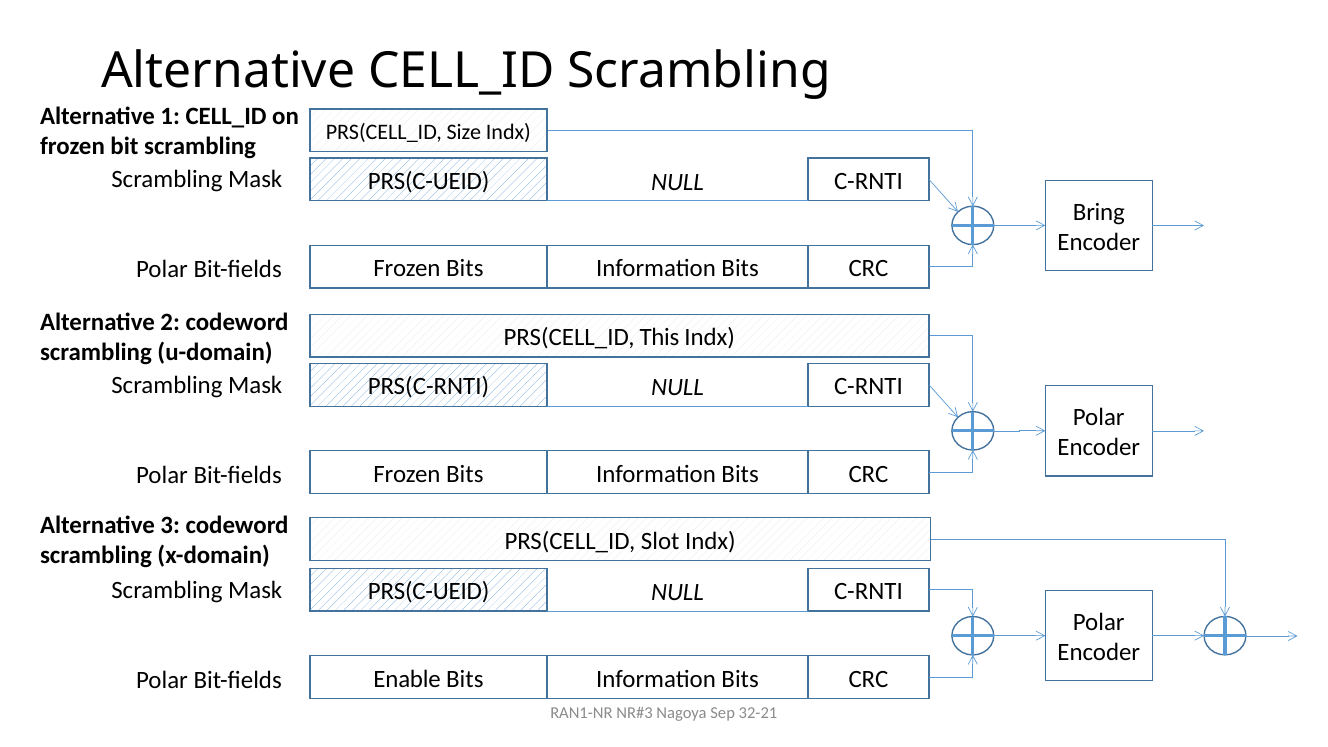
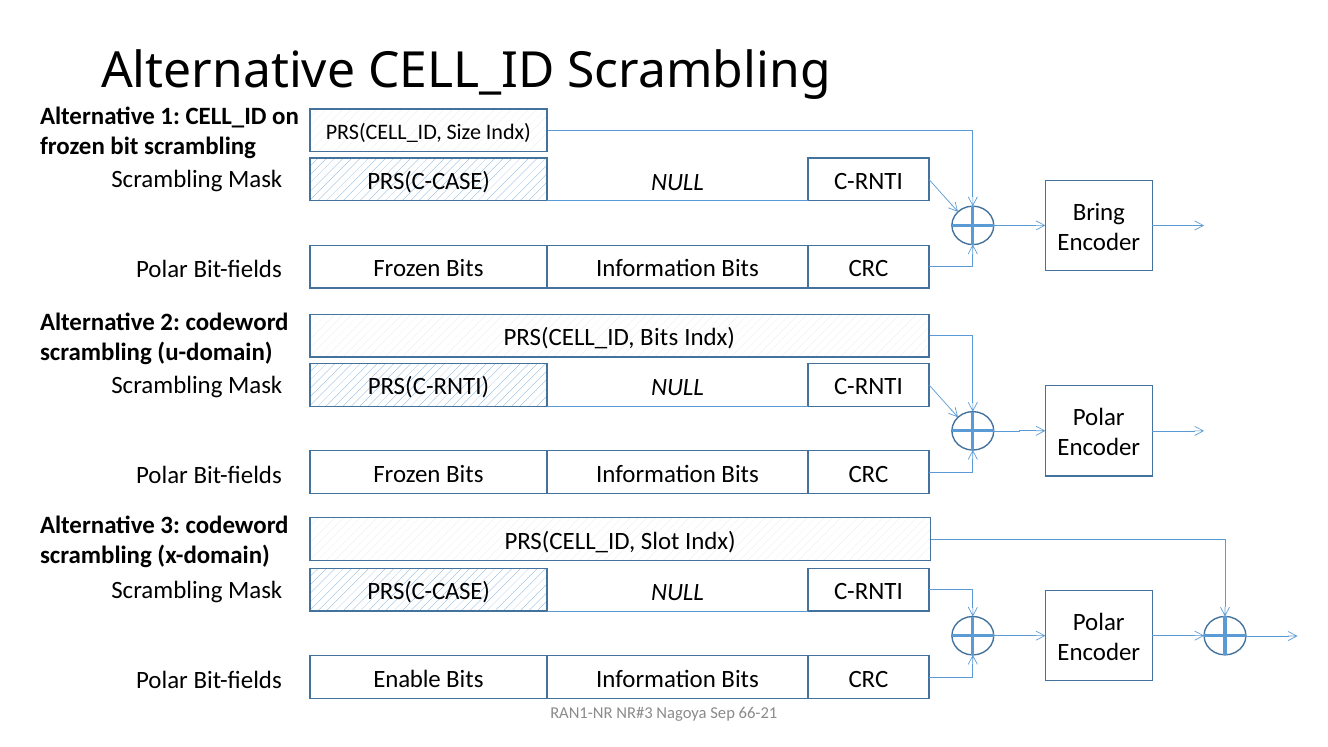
PRS(C-UEID at (429, 181): PRS(C-UEID -> PRS(C-CASE
PRS(CELL_ID This: This -> Bits
PRS(C-UEID at (429, 591): PRS(C-UEID -> PRS(C-CASE
32-21: 32-21 -> 66-21
